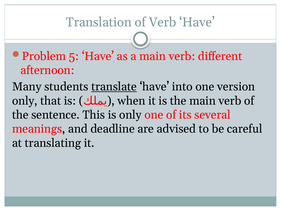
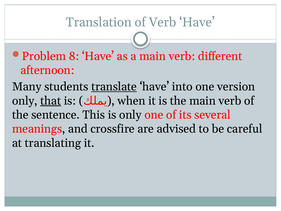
5: 5 -> 8
that underline: none -> present
deadline: deadline -> crossfire
